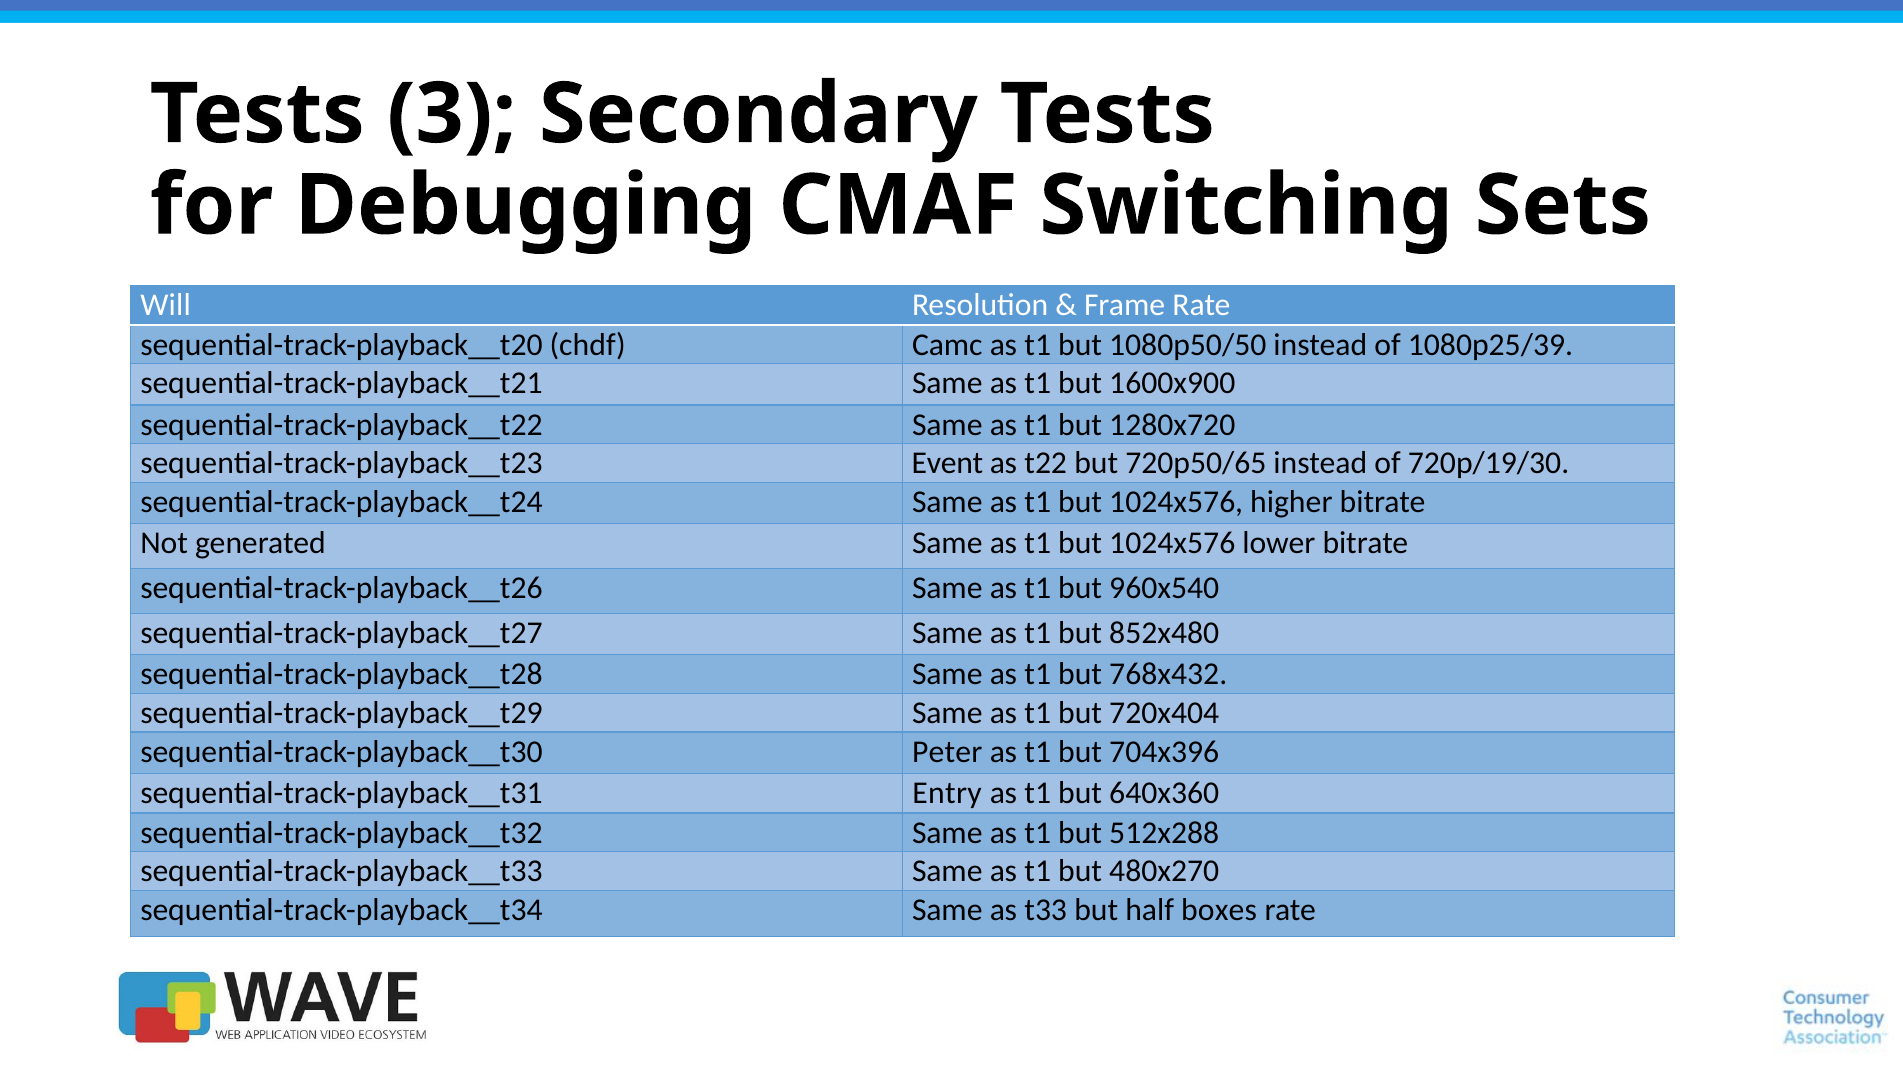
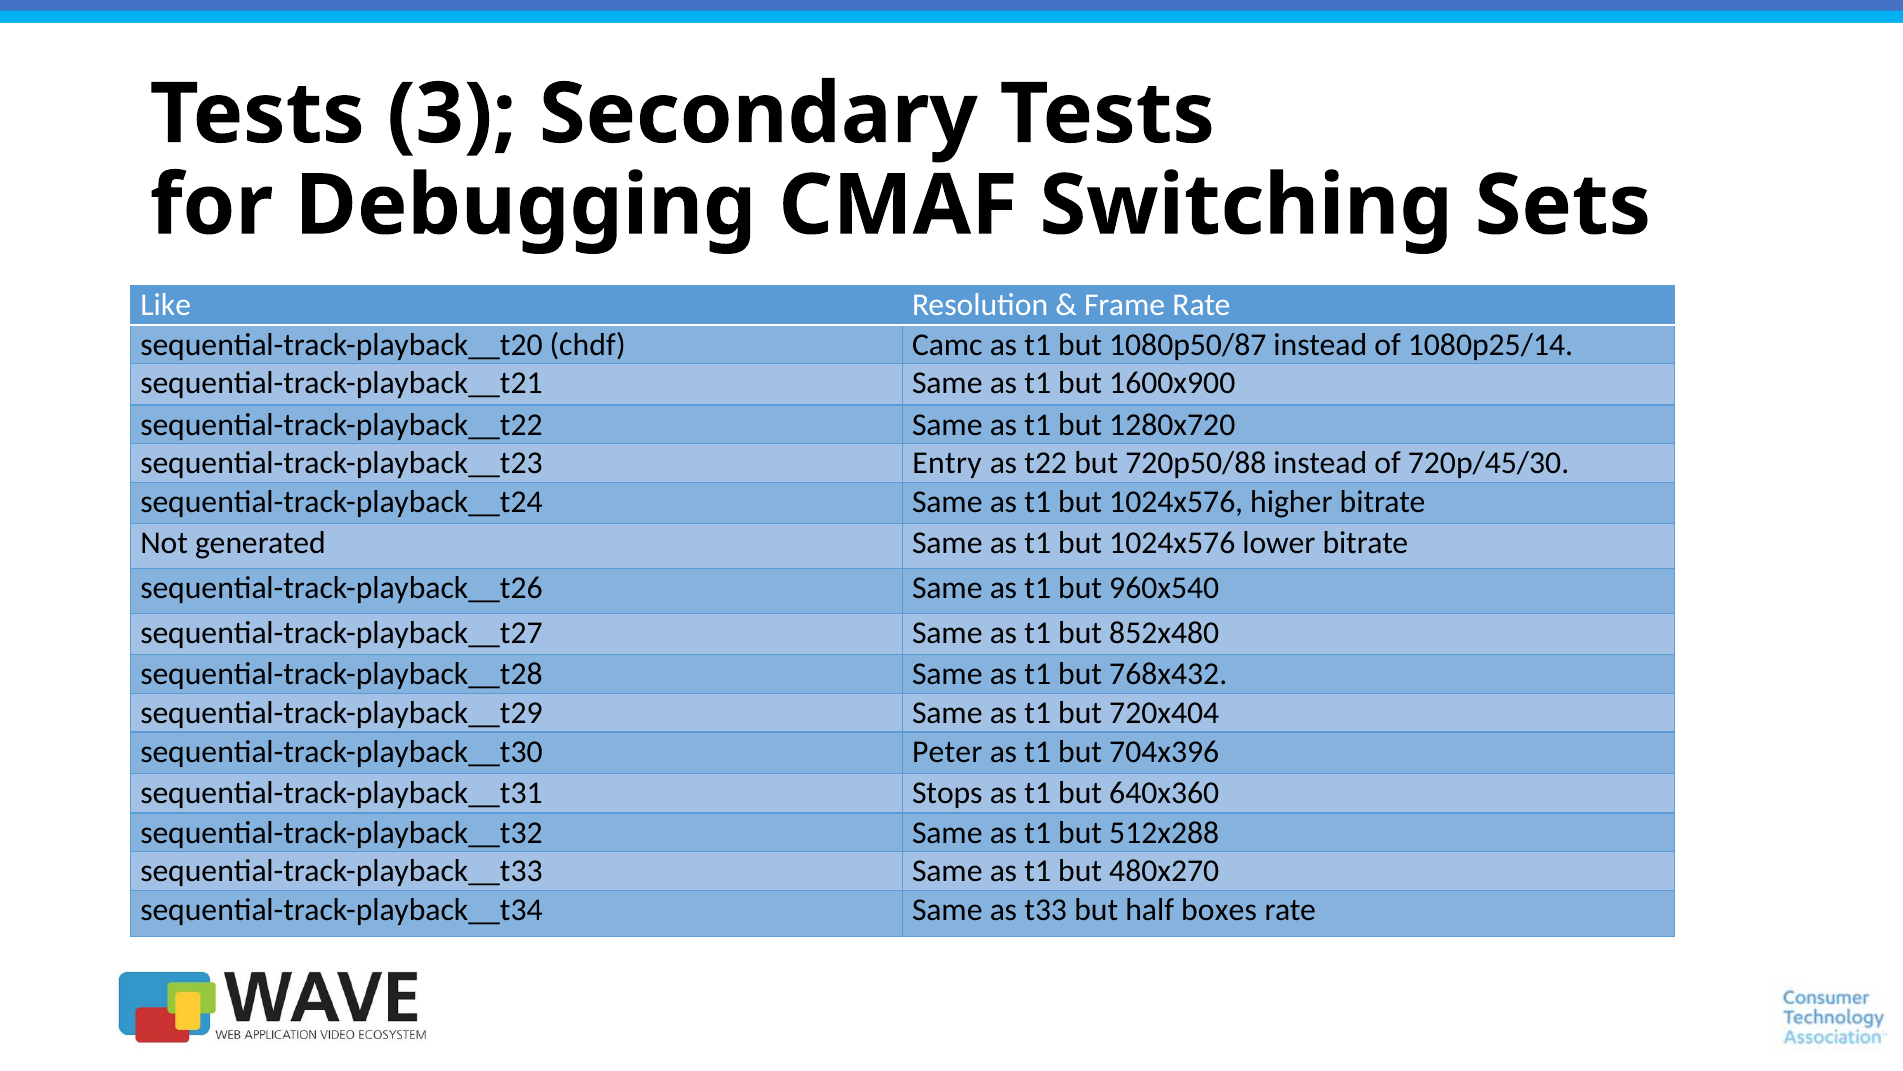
Will: Will -> Like
1080p50/50: 1080p50/50 -> 1080p50/87
1080p25/39: 1080p25/39 -> 1080p25/14
Event: Event -> Entry
720p50/65: 720p50/65 -> 720p50/88
720p/19/30: 720p/19/30 -> 720p/45/30
Entry: Entry -> Stops
